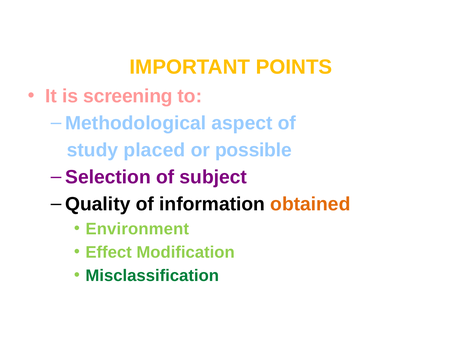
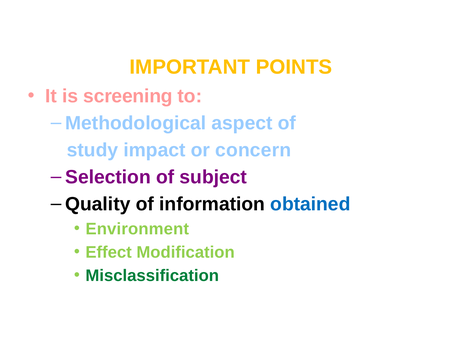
placed: placed -> impact
possible: possible -> concern
obtained colour: orange -> blue
